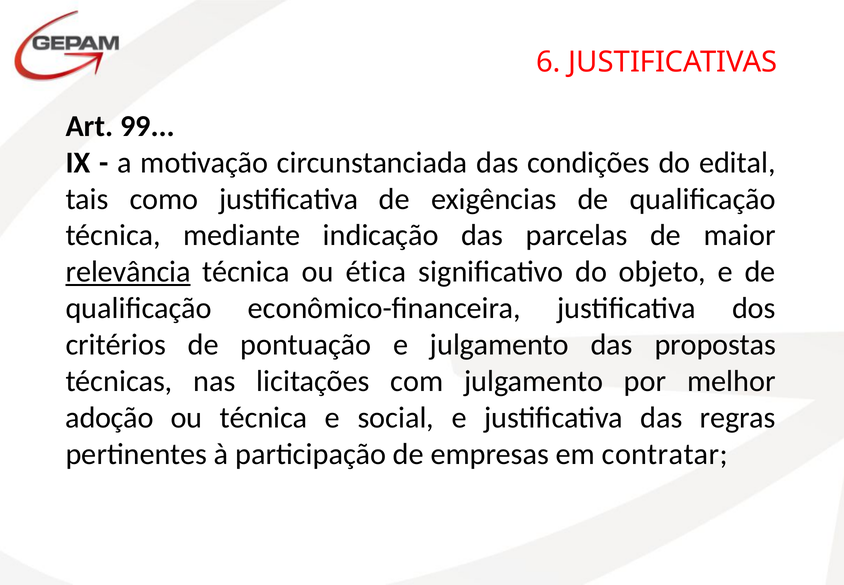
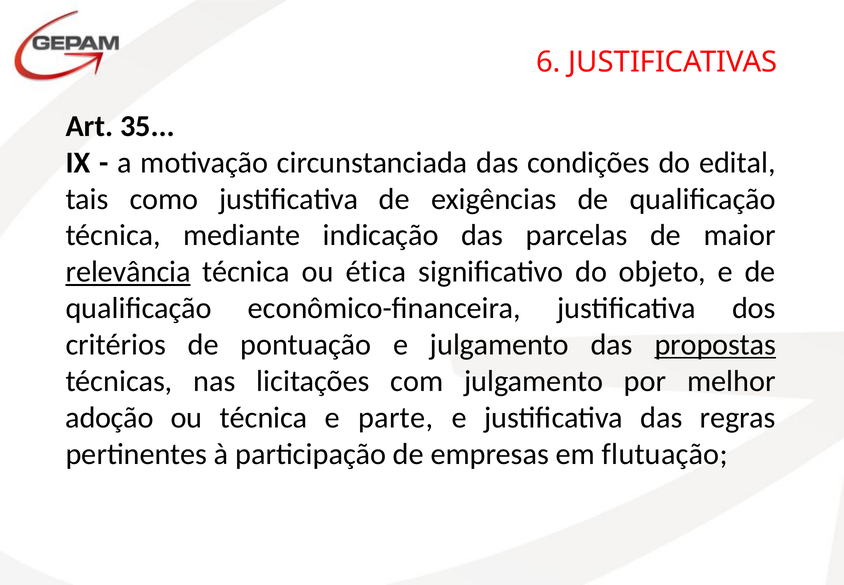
99: 99 -> 35
propostas underline: none -> present
social: social -> parte
contratar: contratar -> flutuação
